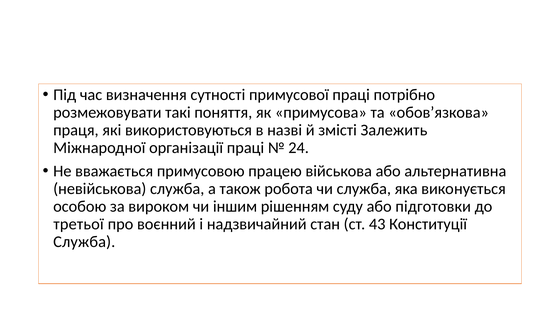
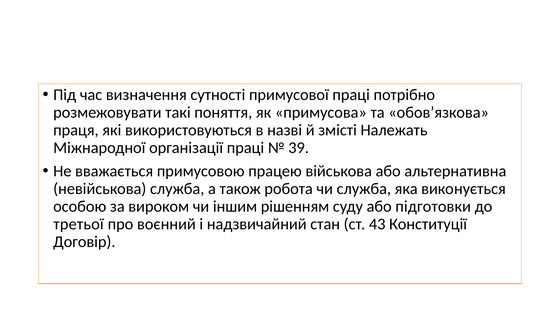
Залежить: Залежить -> Належать
24: 24 -> 39
Служба at (84, 242): Служба -> Договір
